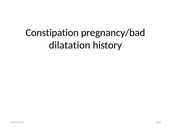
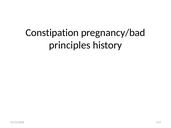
dilatation: dilatation -> principles
